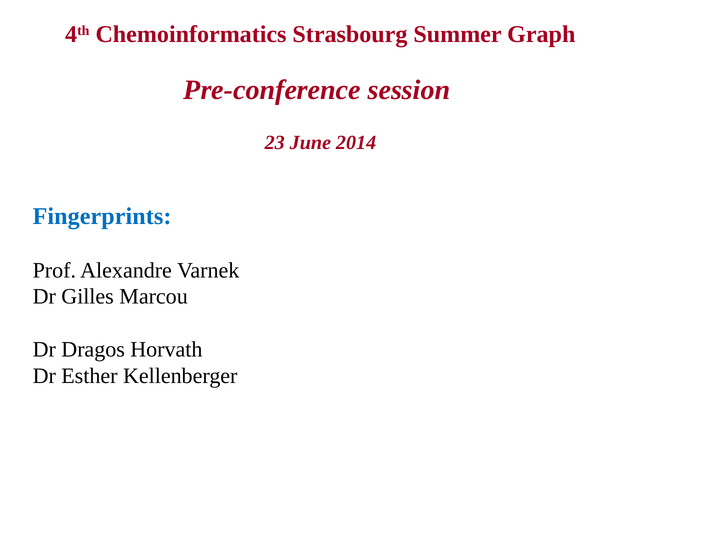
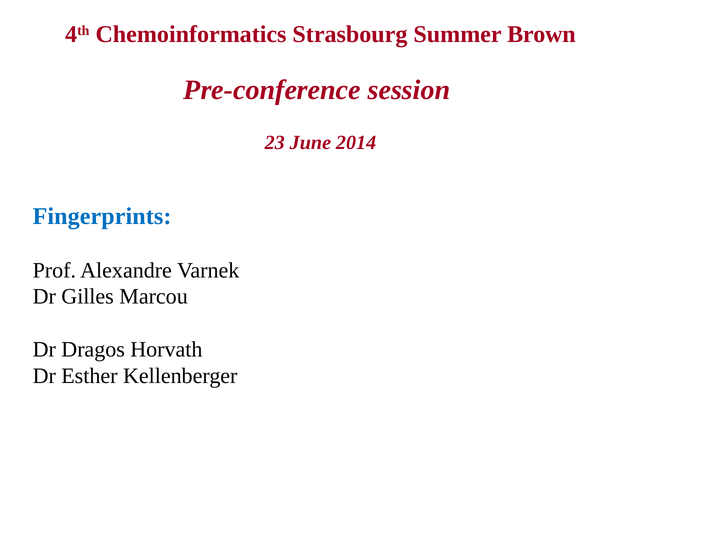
Graph: Graph -> Brown
